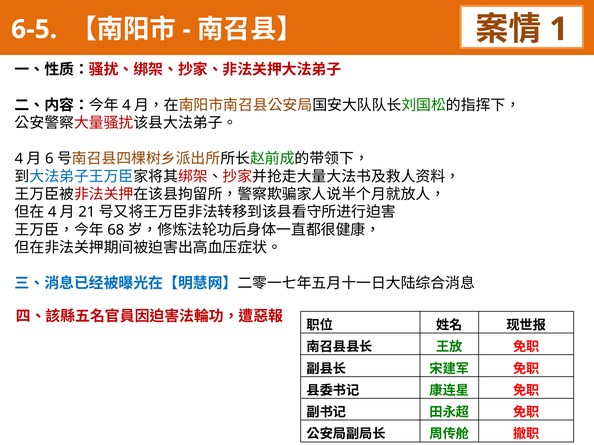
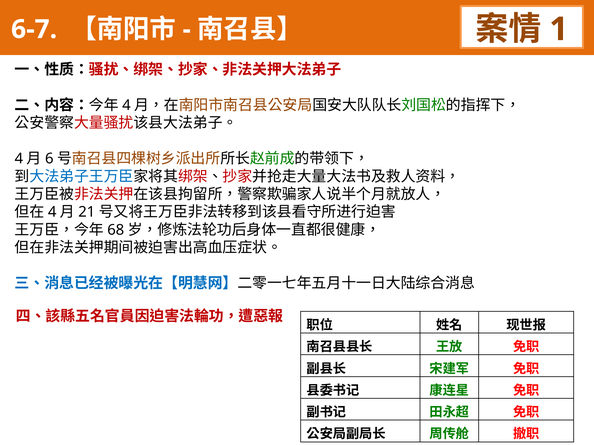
6-5: 6-5 -> 6-7
